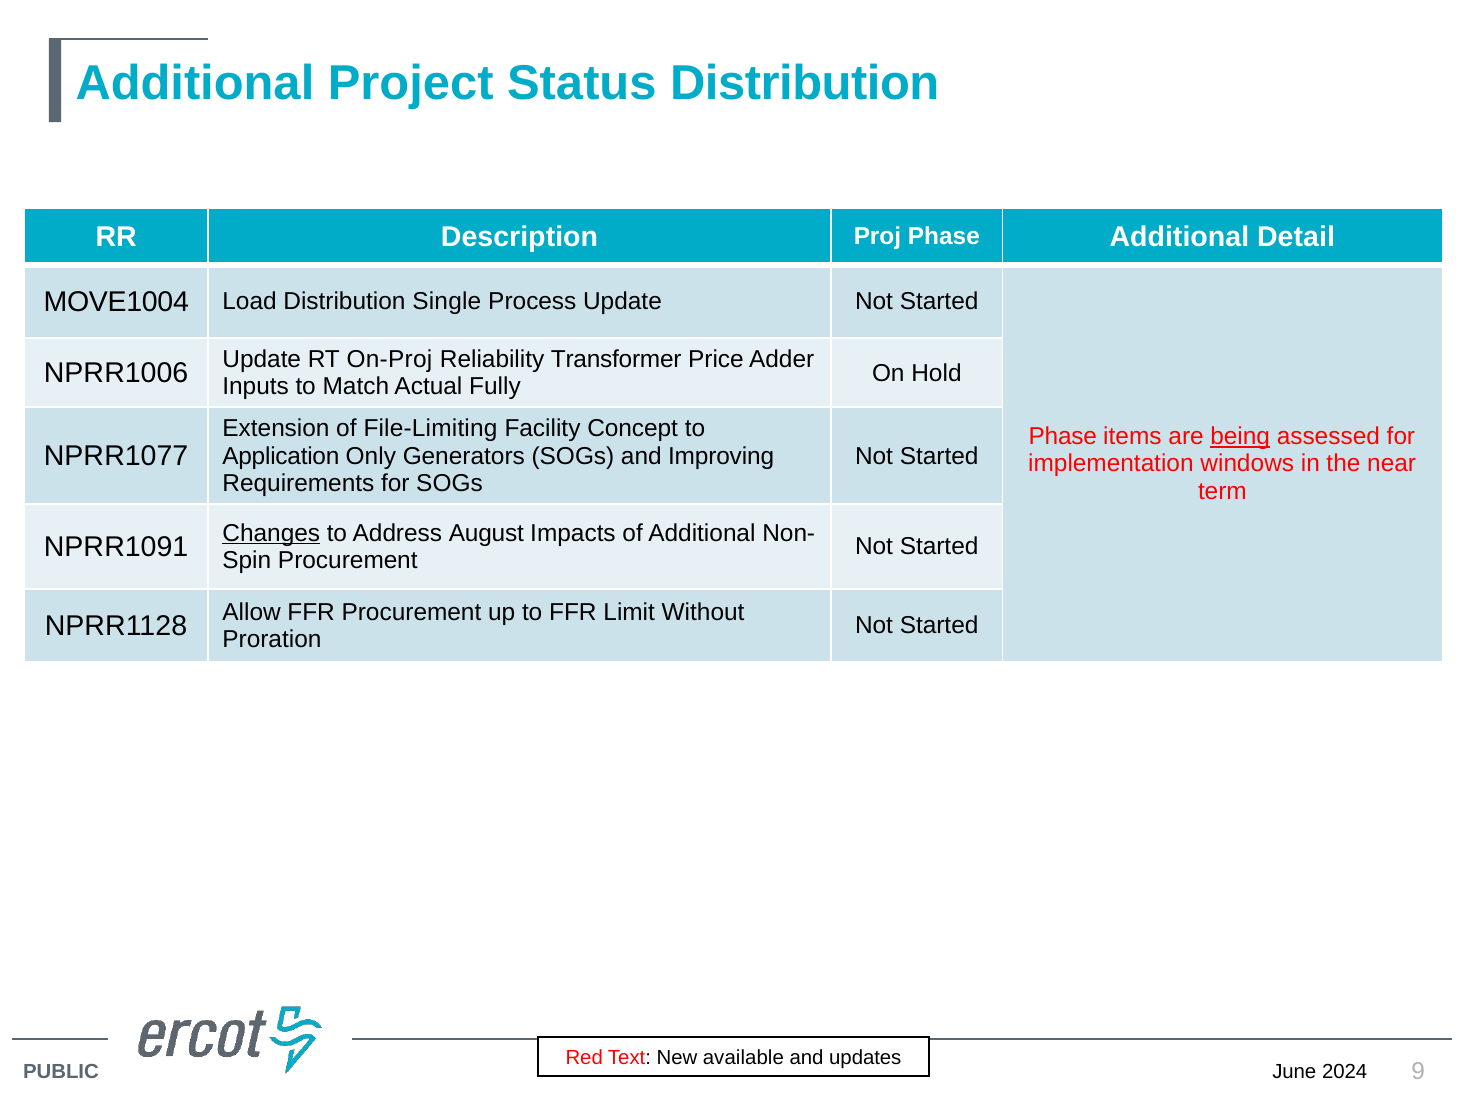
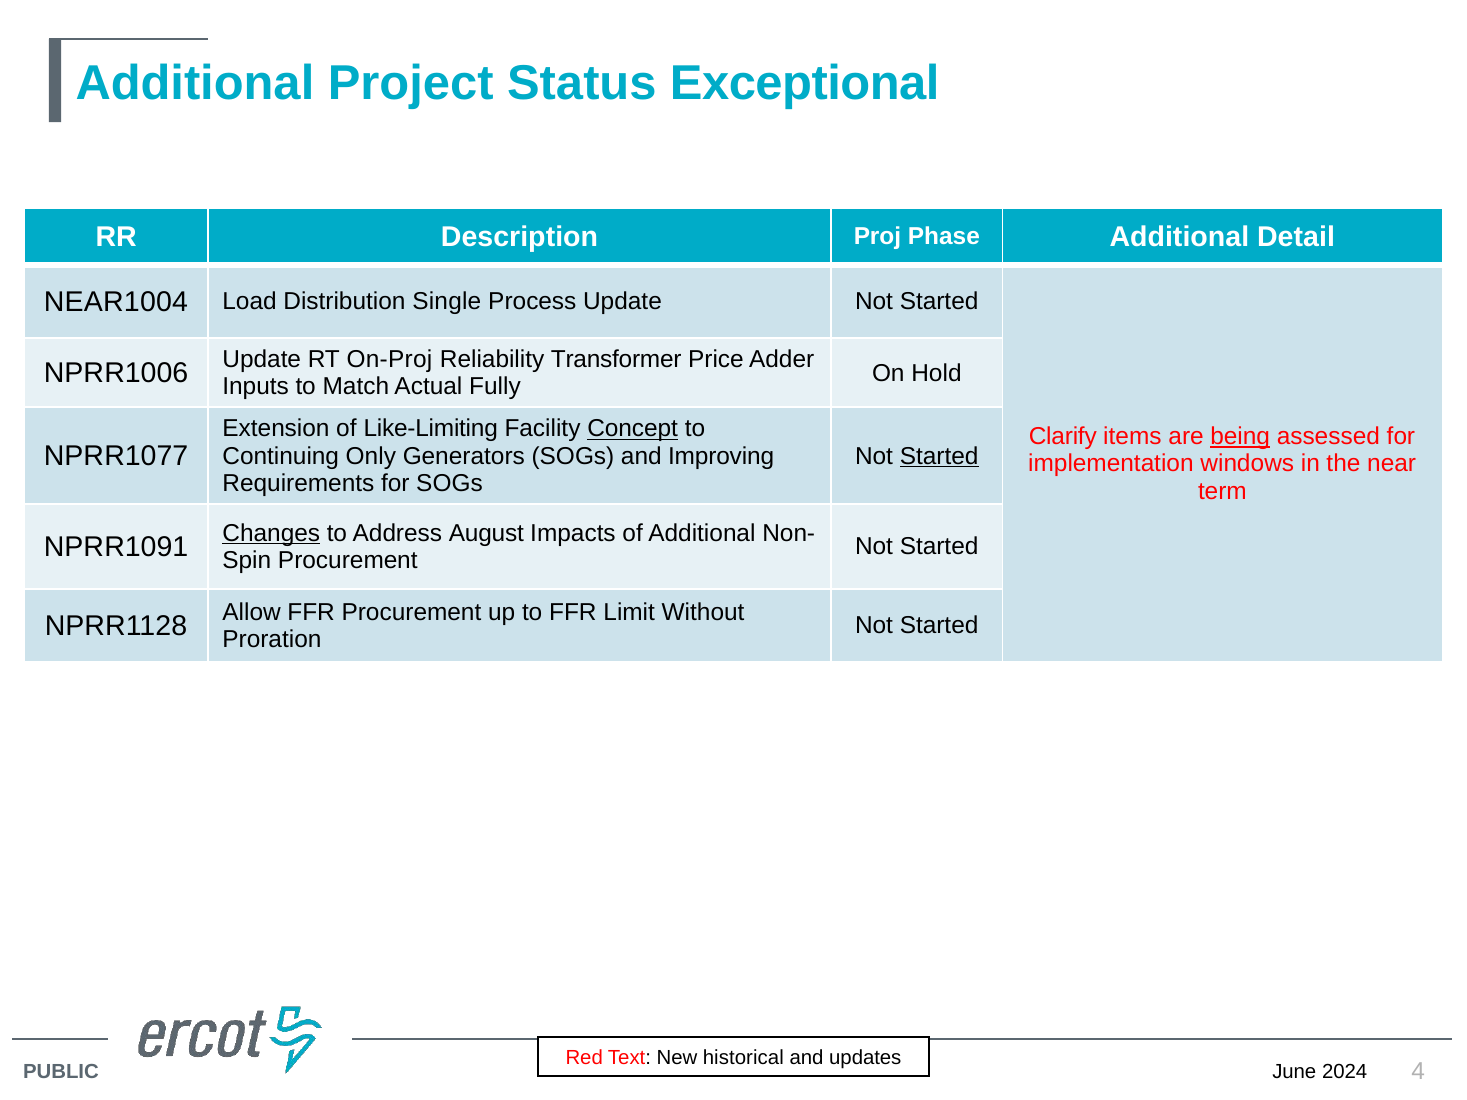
Status Distribution: Distribution -> Exceptional
MOVE1004: MOVE1004 -> NEAR1004
File-Limiting: File-Limiting -> Like-Limiting
Concept underline: none -> present
Phase at (1063, 437): Phase -> Clarify
Application: Application -> Continuing
Started at (939, 456) underline: none -> present
available: available -> historical
9: 9 -> 4
